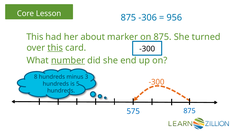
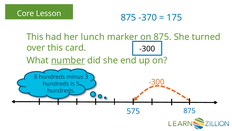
-306: -306 -> -370
956: 956 -> 175
about: about -> lunch
this at (55, 48) underline: present -> none
